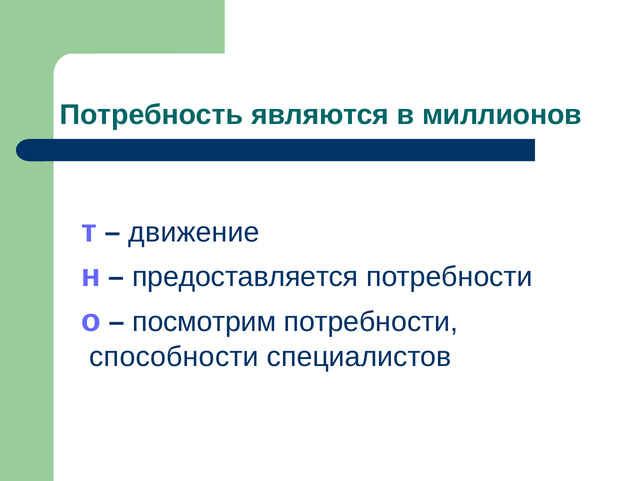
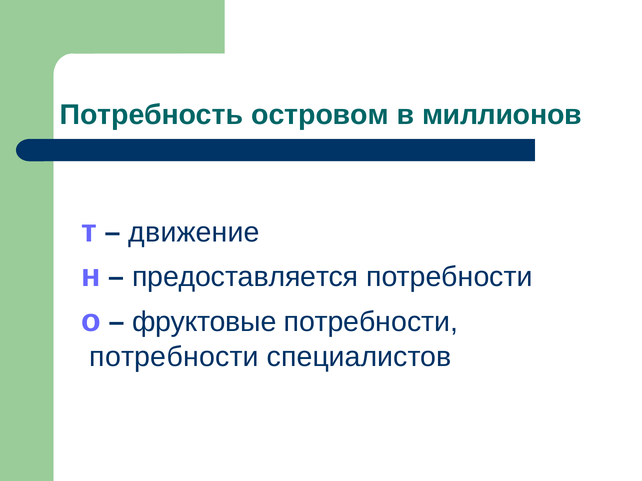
являются: являются -> островом
посмотрим: посмотрим -> фруктовые
способности at (174, 357): способности -> потребности
